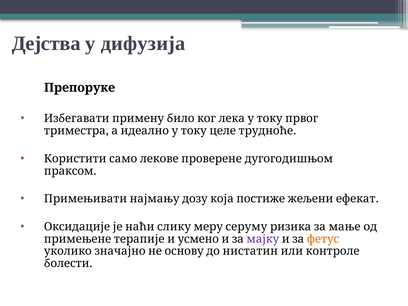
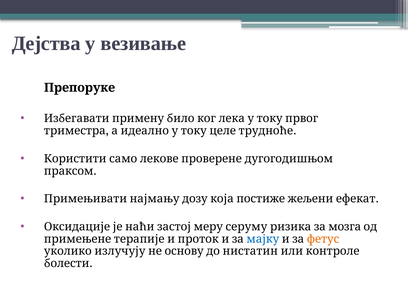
дифузија: дифузија -> везивање
слику: слику -> застој
мање: мање -> мозга
усмено: усмено -> проток
мајку colour: purple -> blue
значајно: значајно -> излучују
